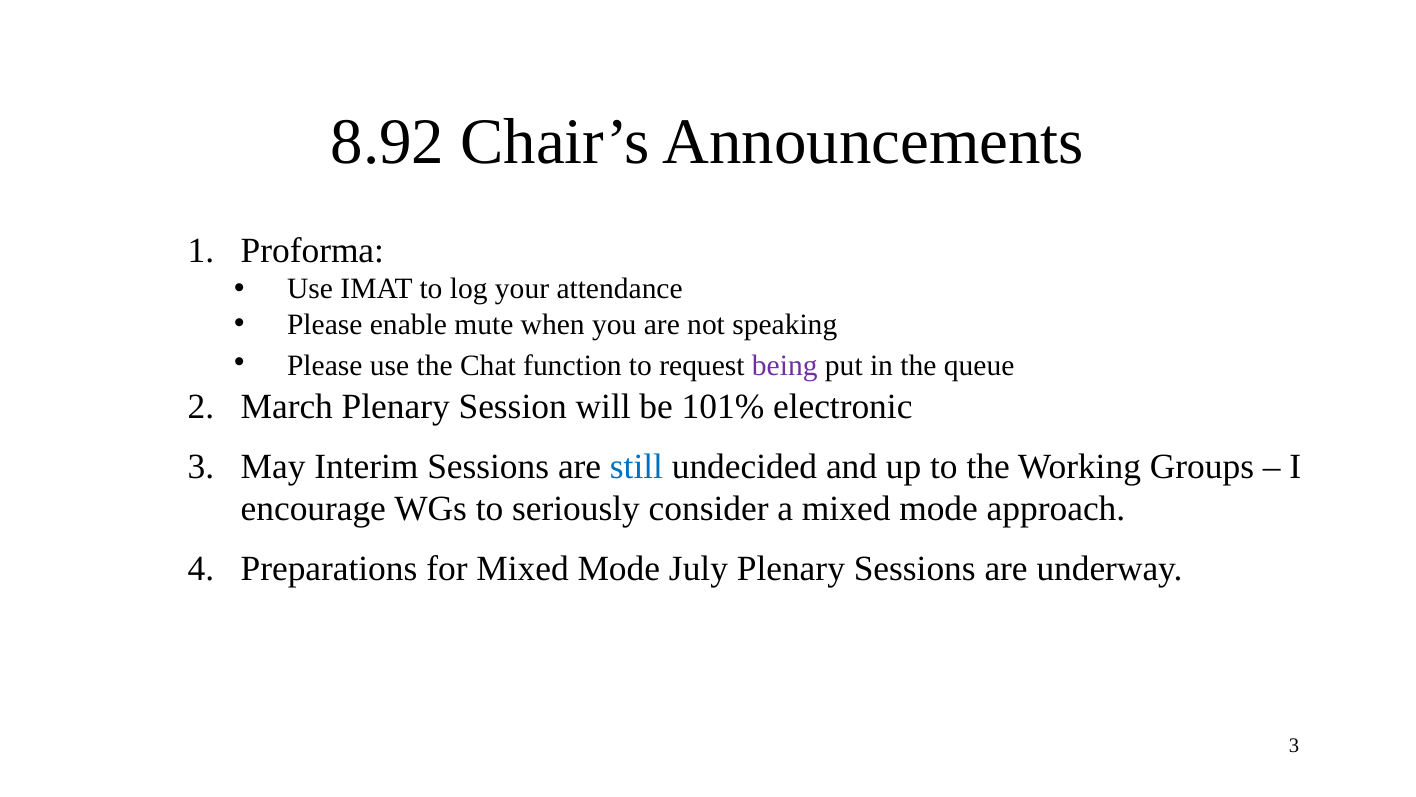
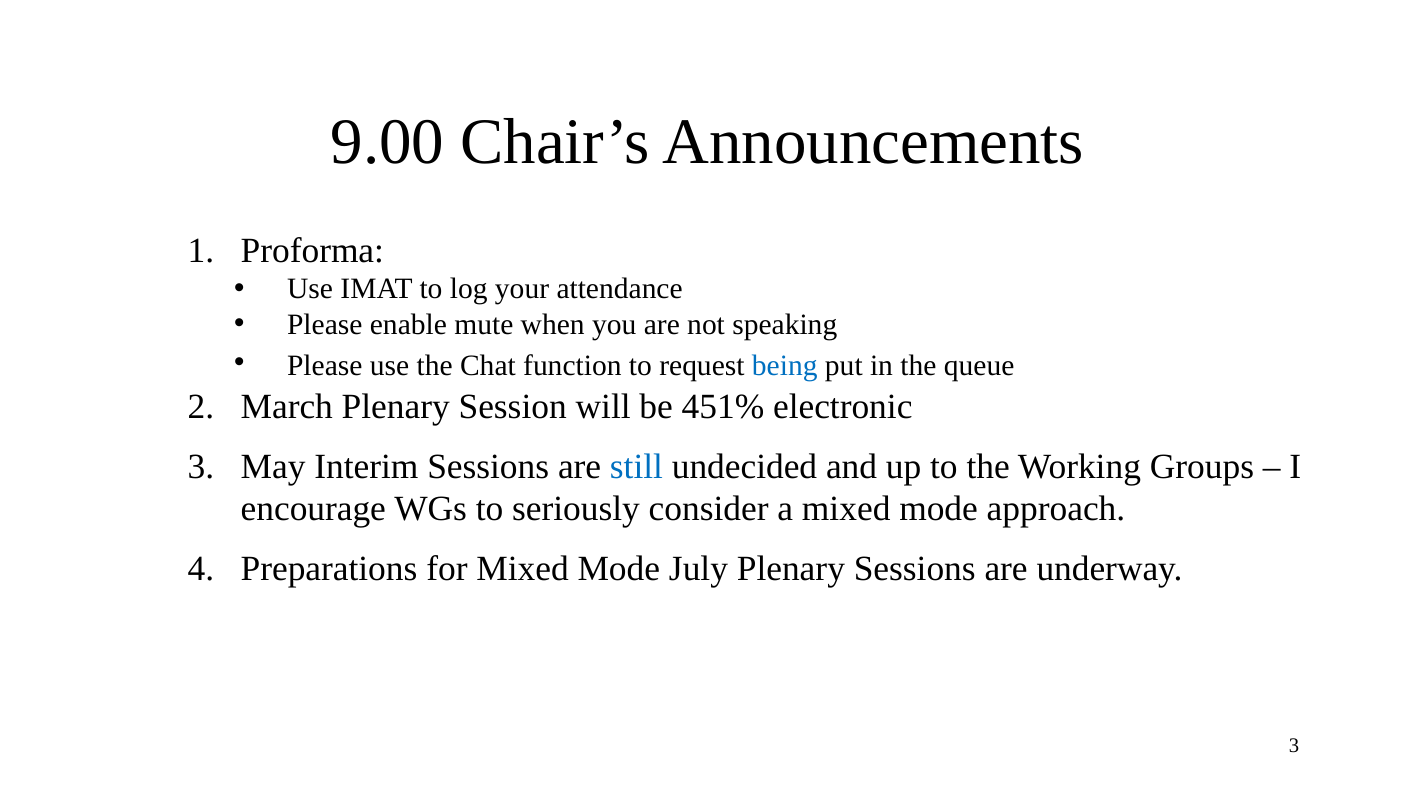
8.92: 8.92 -> 9.00
being colour: purple -> blue
101%: 101% -> 451%
